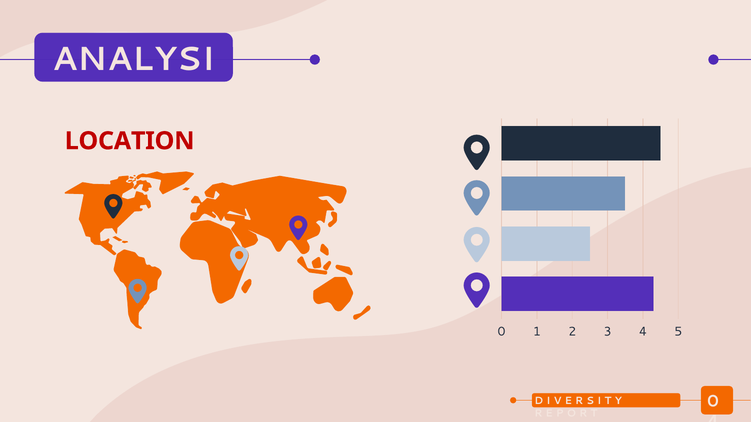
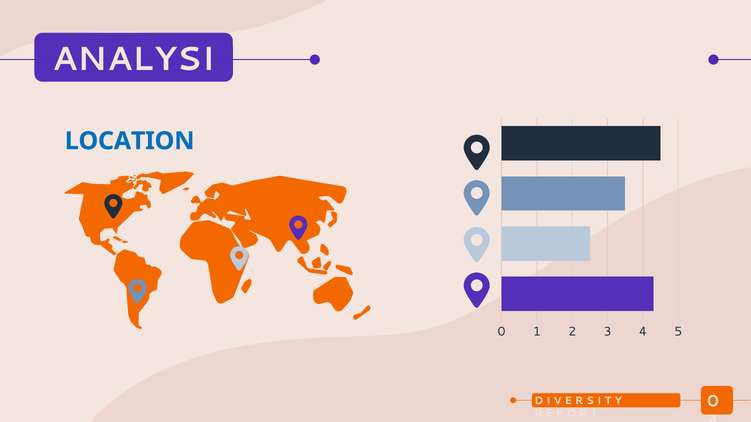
LOCATION colour: red -> blue
